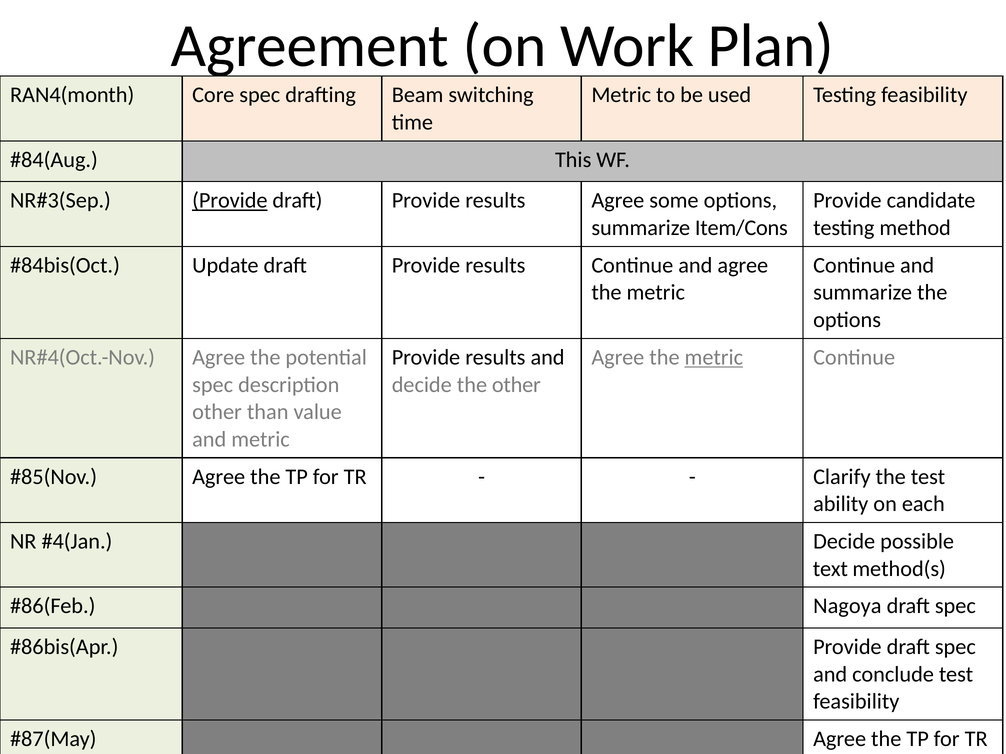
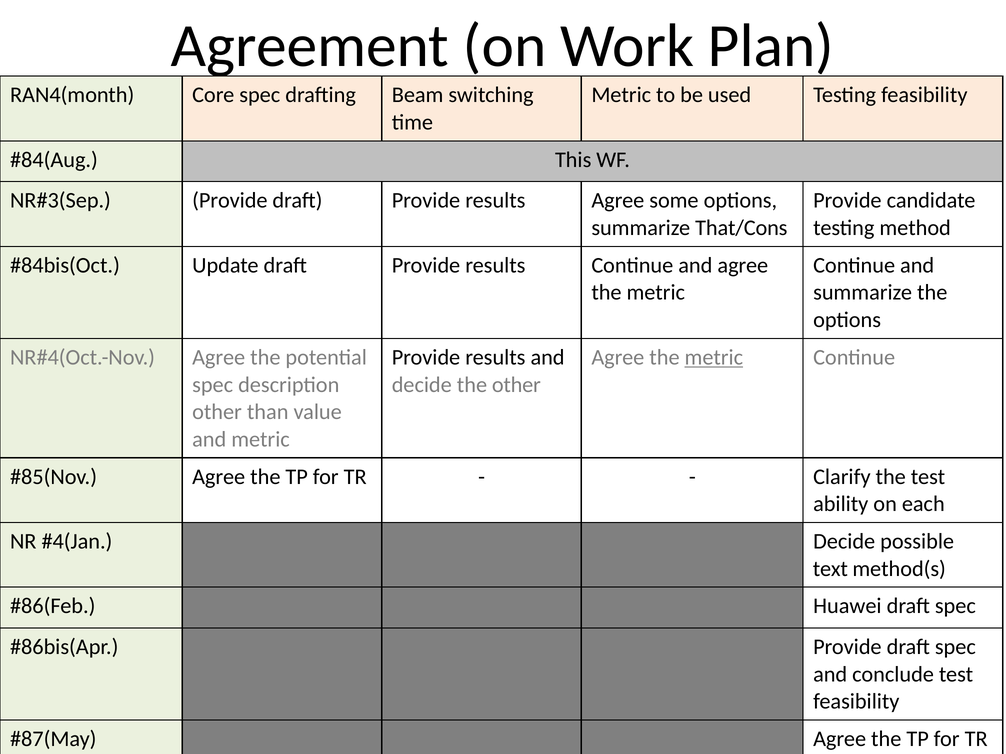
Provide at (230, 201) underline: present -> none
Item/Cons: Item/Cons -> That/Cons
Nagoya: Nagoya -> Huawei
